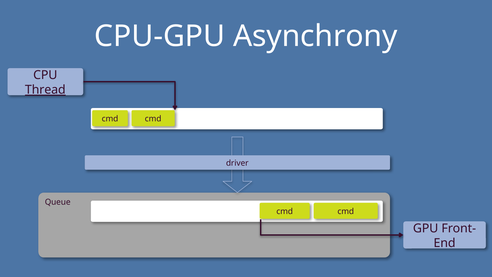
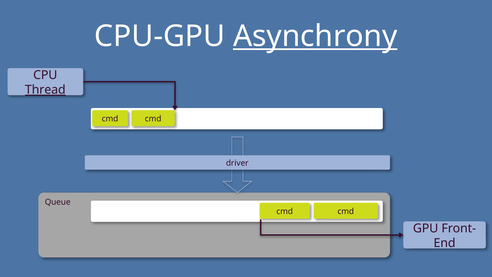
Asynchrony underline: none -> present
